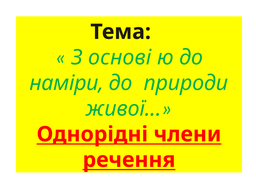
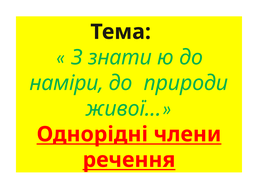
основі: основі -> знати
